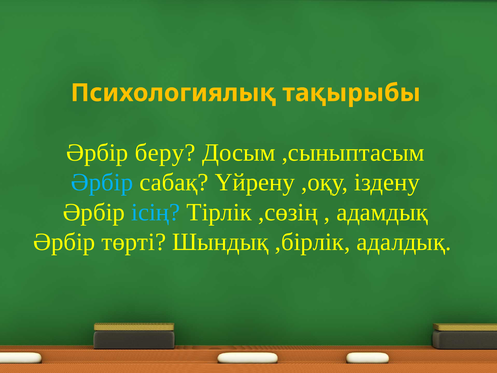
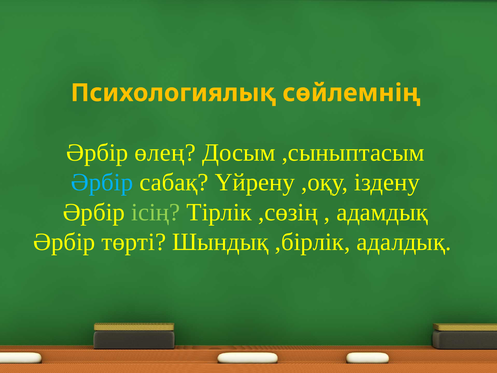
тақырыбы: тақырыбы -> сөйлемнің
беру: беру -> өлең
ісің colour: light blue -> light green
